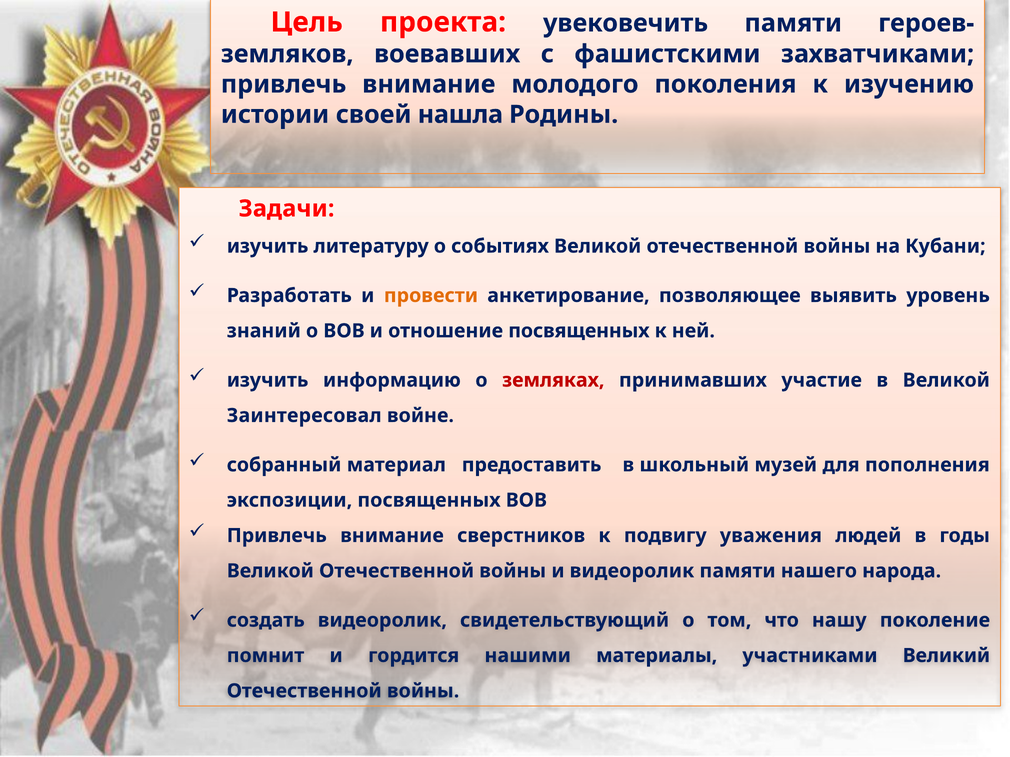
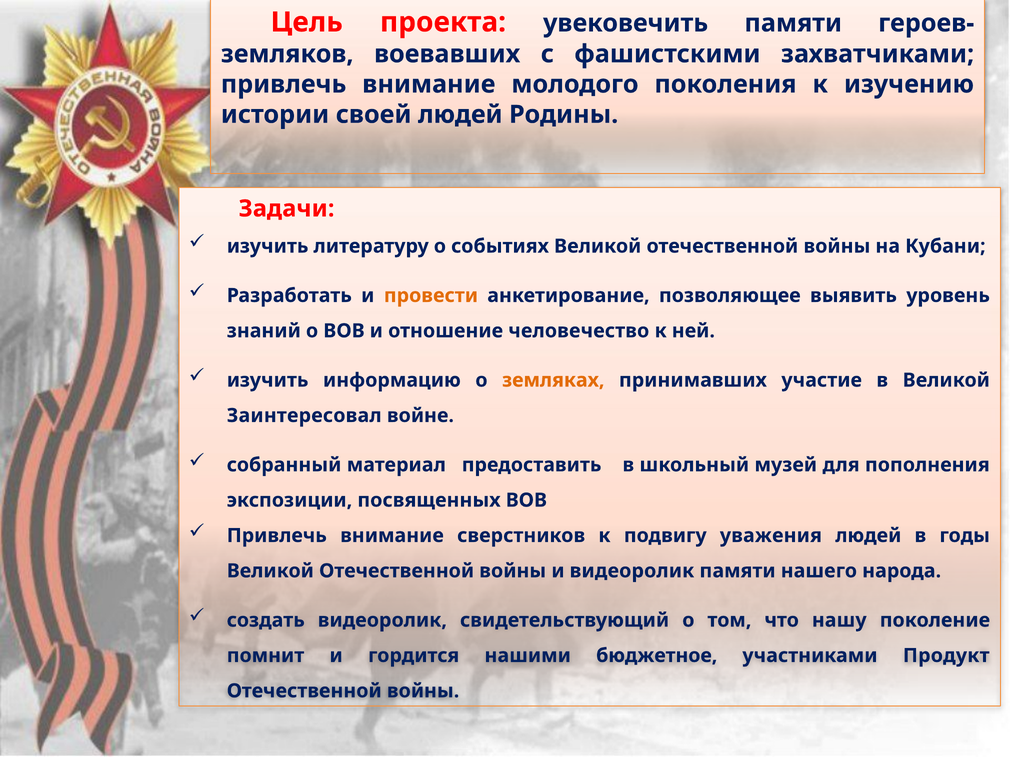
своей нашла: нашла -> людей
отношение посвященных: посвященных -> человечество
земляках colour: red -> orange
материалы: материалы -> бюджетное
Великий: Великий -> Продукт
